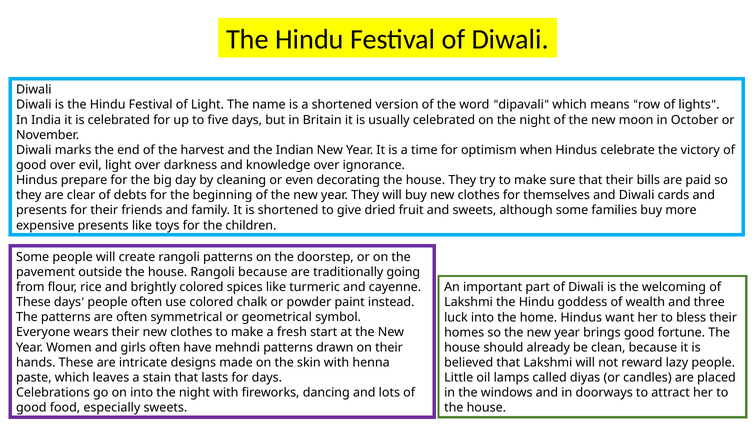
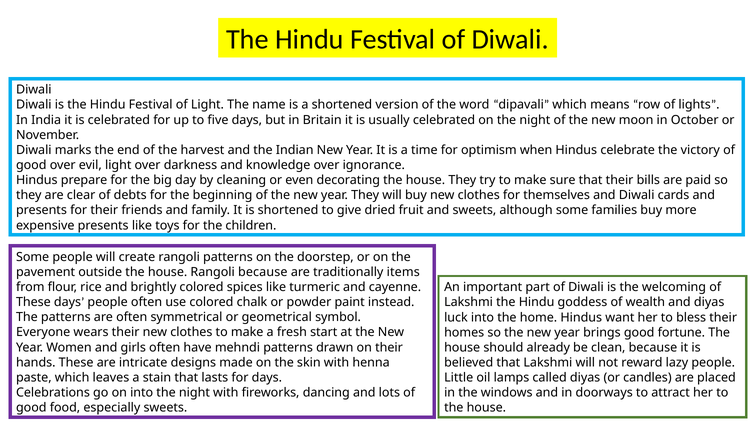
going: going -> items
and three: three -> diyas
